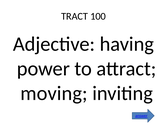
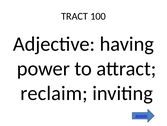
moving: moving -> reclaim
